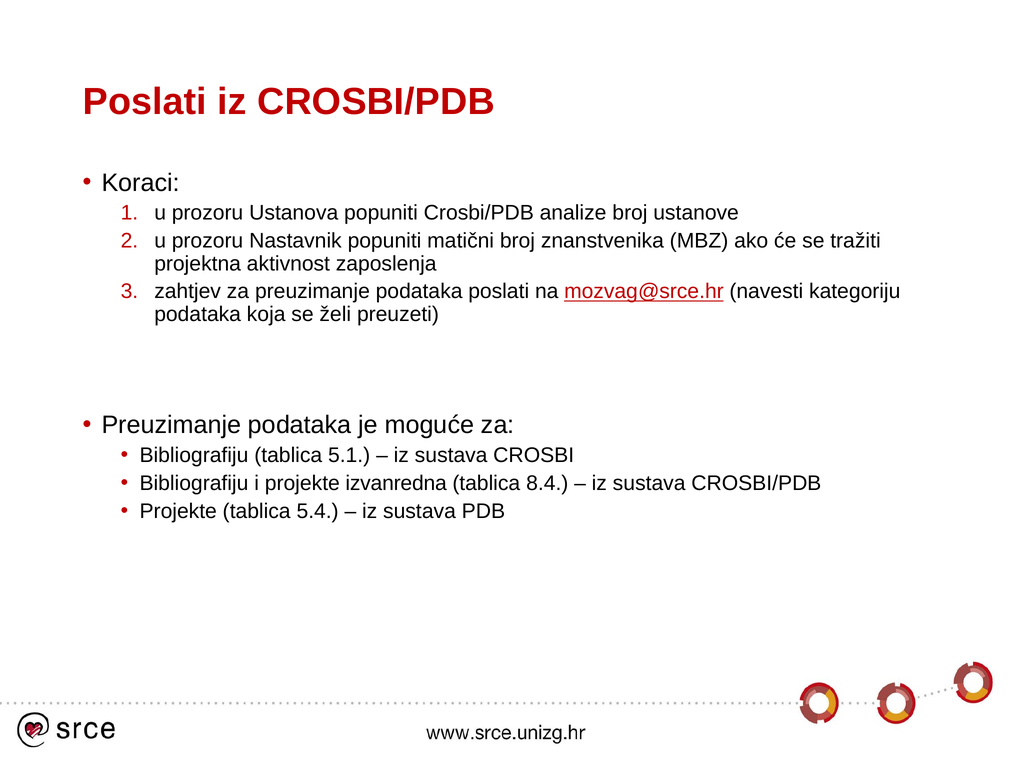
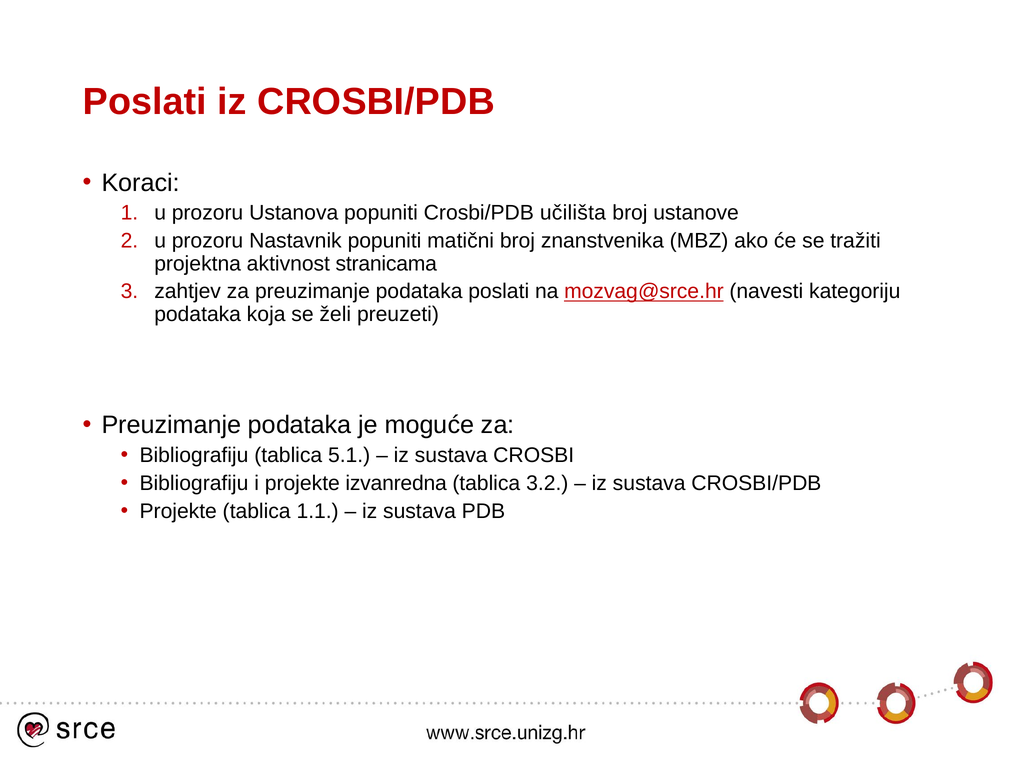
analize: analize -> učilišta
zaposlenja: zaposlenja -> stranicama
8.4: 8.4 -> 3.2
5.4: 5.4 -> 1.1
